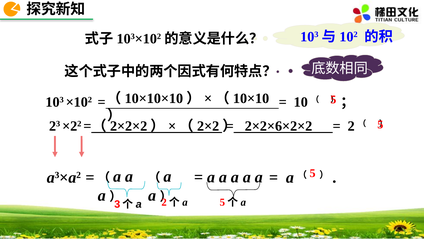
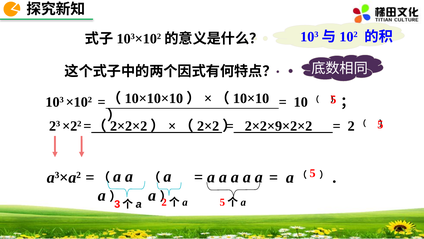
2×2×6×2×2: 2×2×6×2×2 -> 2×2×9×2×2
